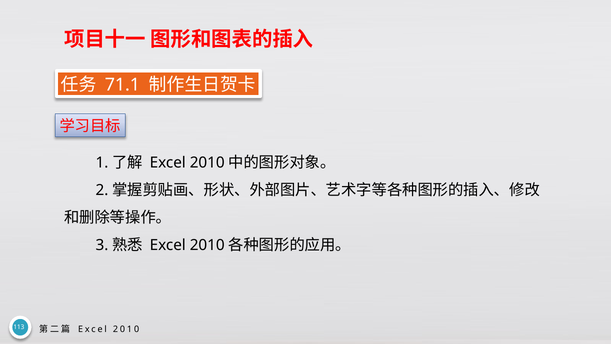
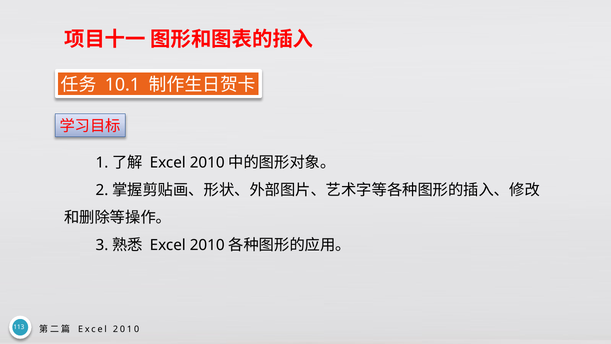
71.1: 71.1 -> 10.1
